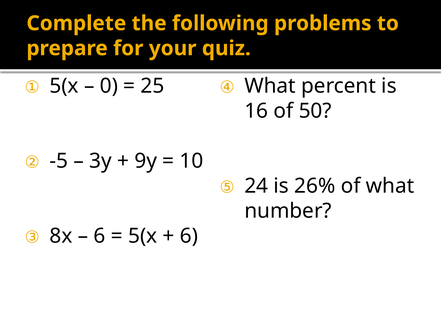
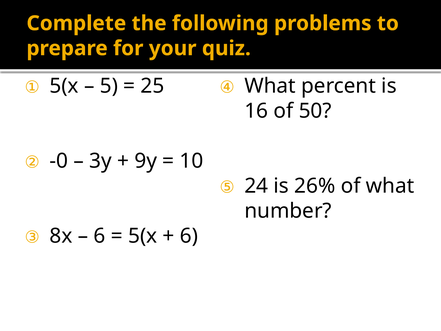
0: 0 -> 5
-5: -5 -> -0
